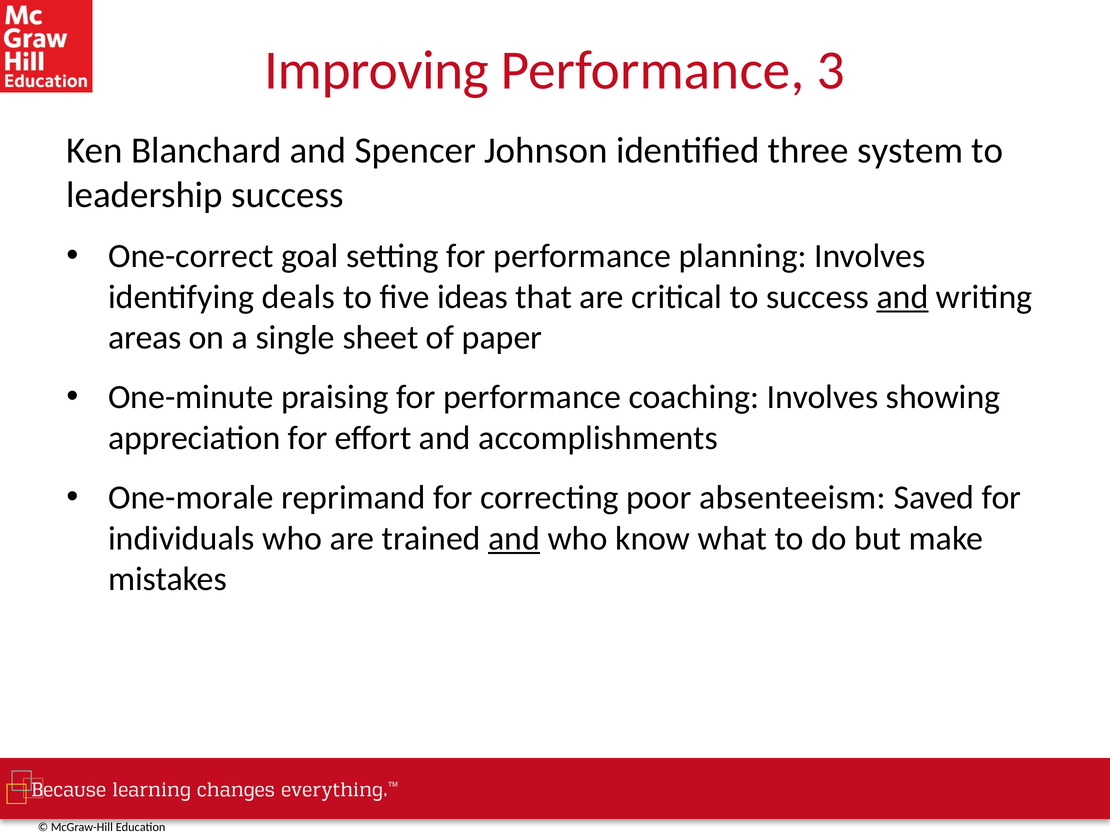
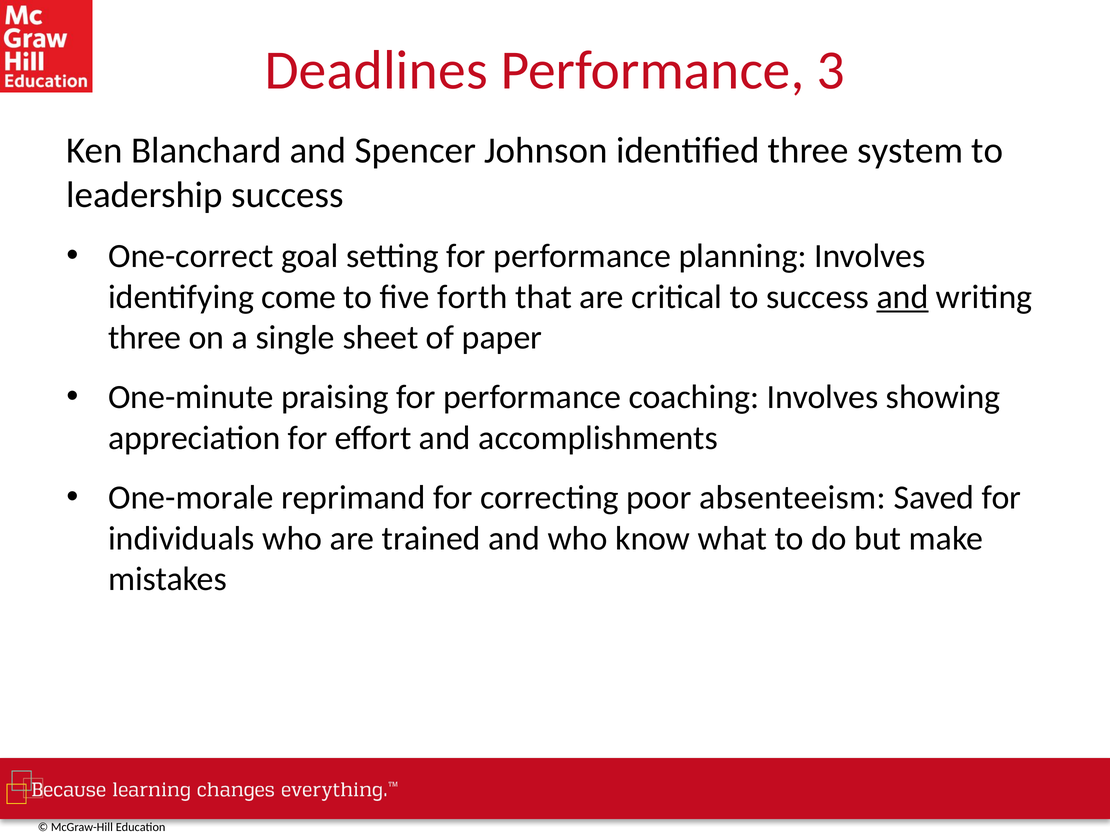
Improving: Improving -> Deadlines
deals: deals -> come
ideas: ideas -> forth
areas at (145, 338): areas -> three
and at (514, 539) underline: present -> none
